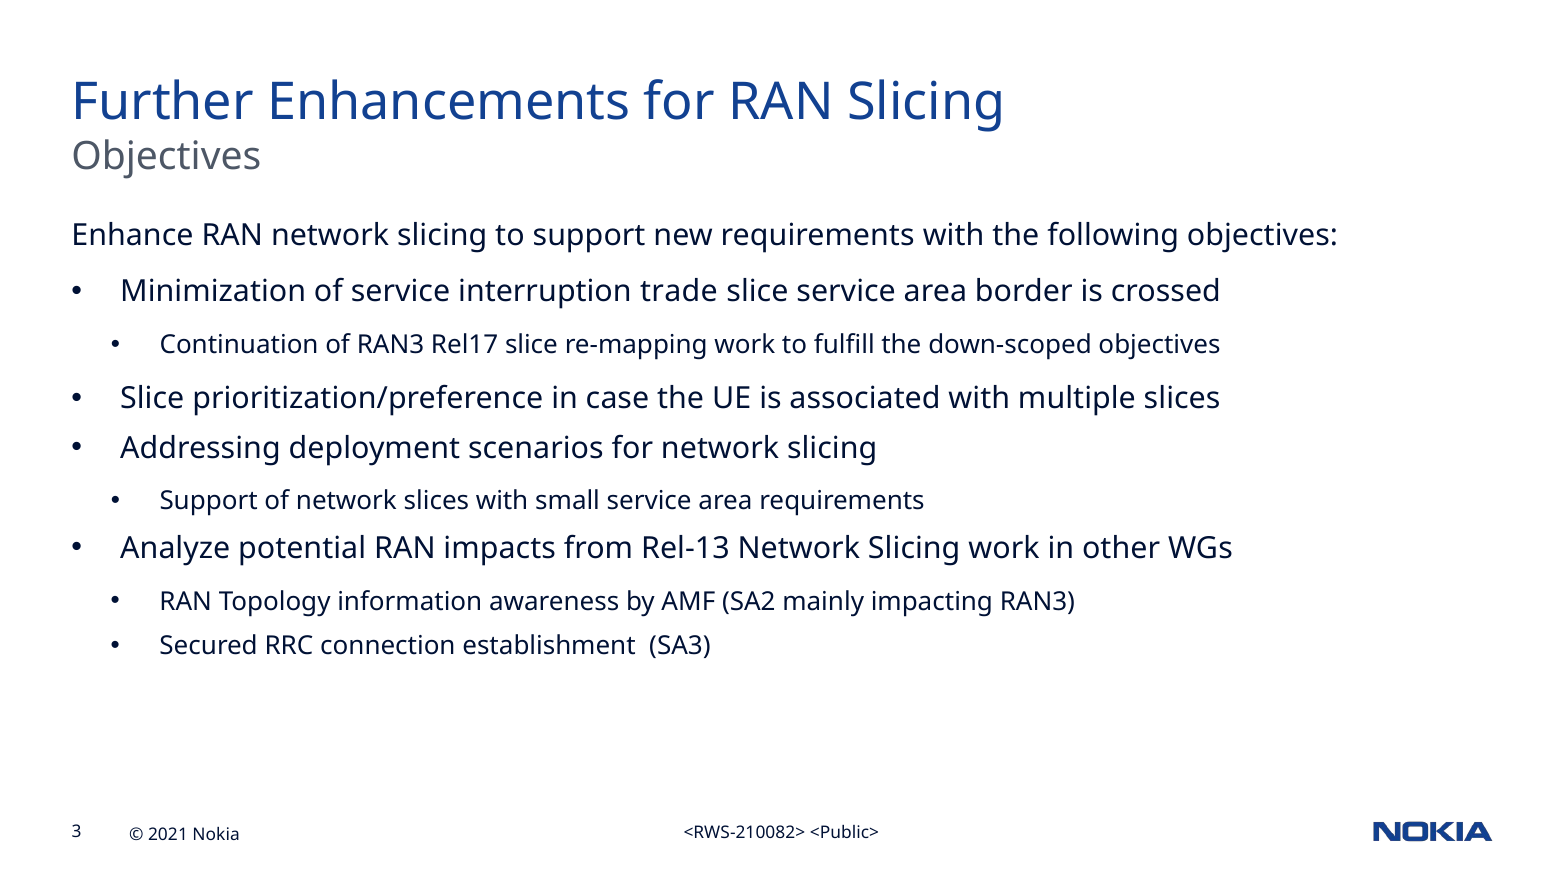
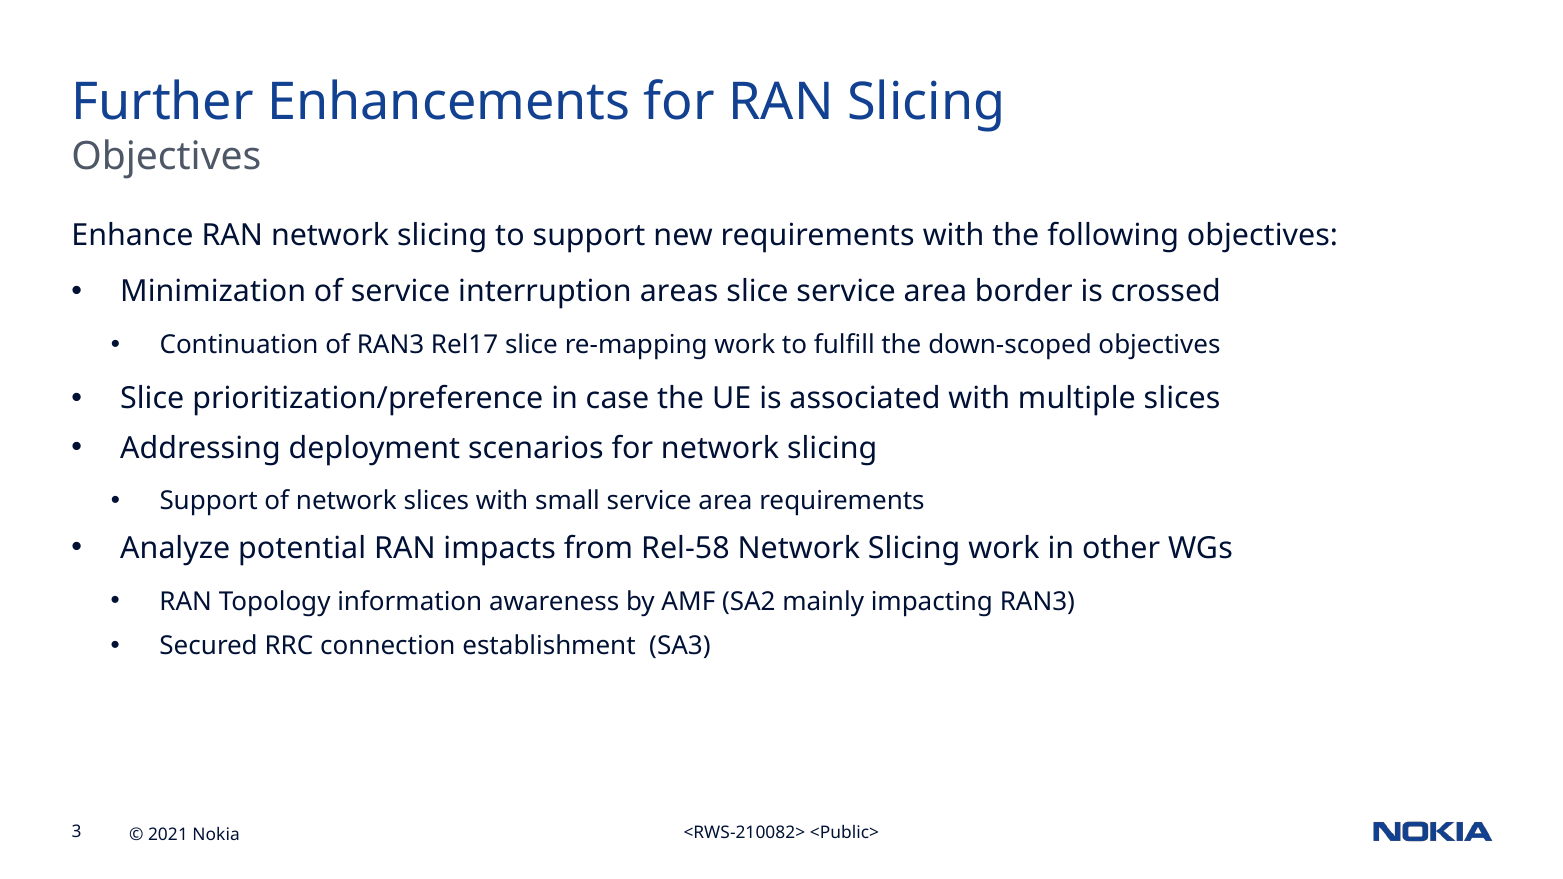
trade: trade -> areas
Rel-13: Rel-13 -> Rel-58
